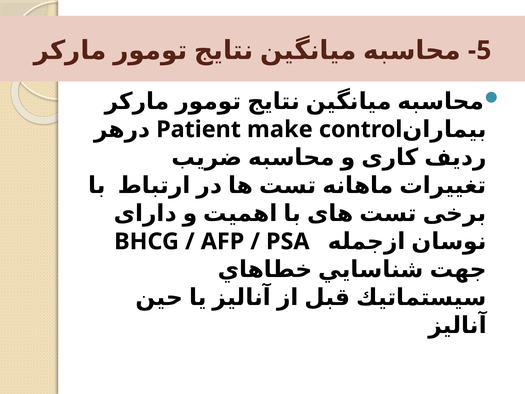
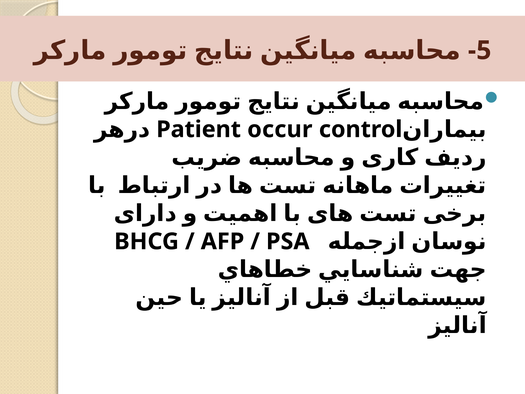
make: make -> occur
